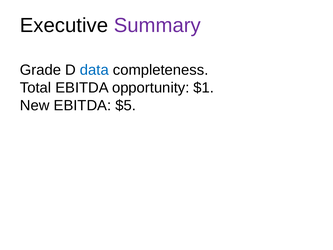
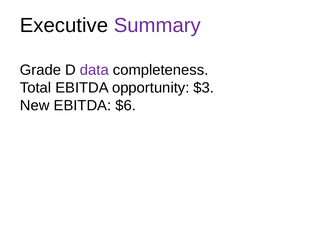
data colour: blue -> purple
$1: $1 -> $3
$5: $5 -> $6
